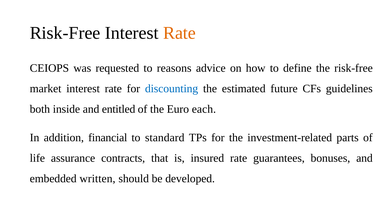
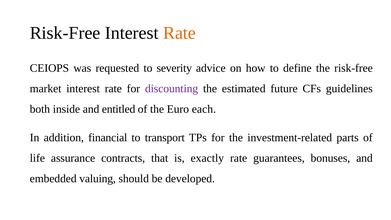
reasons: reasons -> severity
discounting colour: blue -> purple
standard: standard -> transport
insured: insured -> exactly
written: written -> valuing
